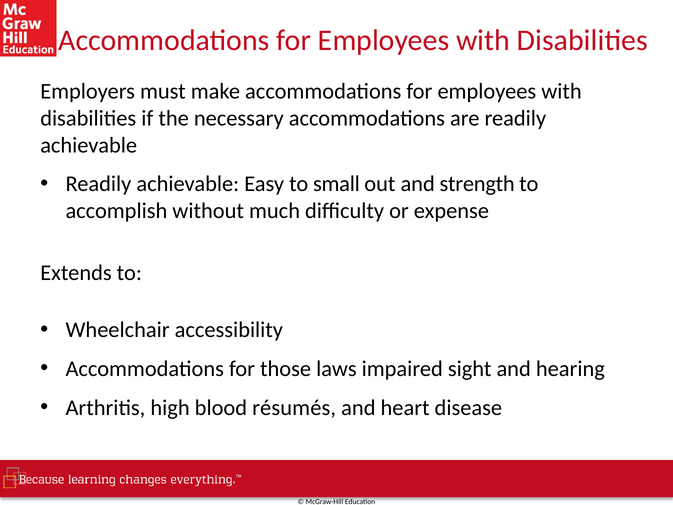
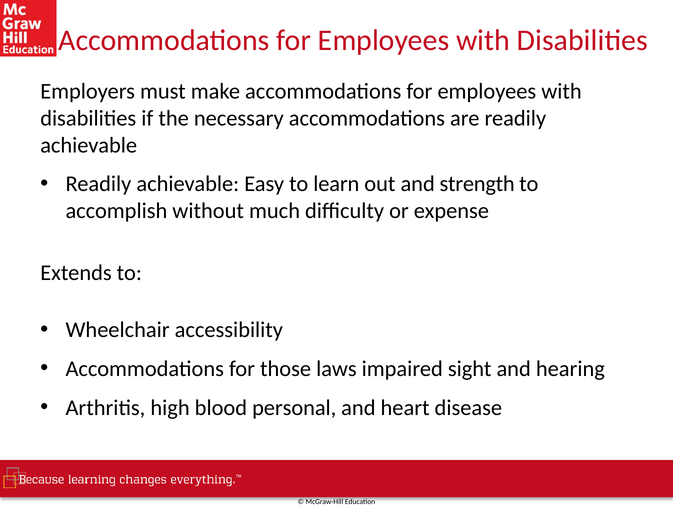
small: small -> learn
résumés: résumés -> personal
